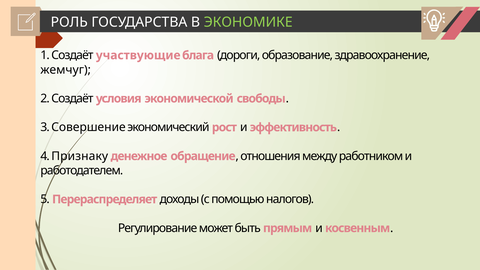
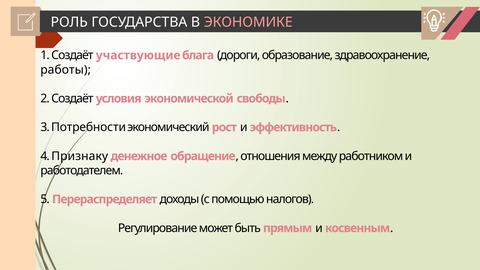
ЭКОНОМИКЕ colour: light green -> pink
жемчуг: жемчуг -> работы
Совершение: Совершение -> Потребности
